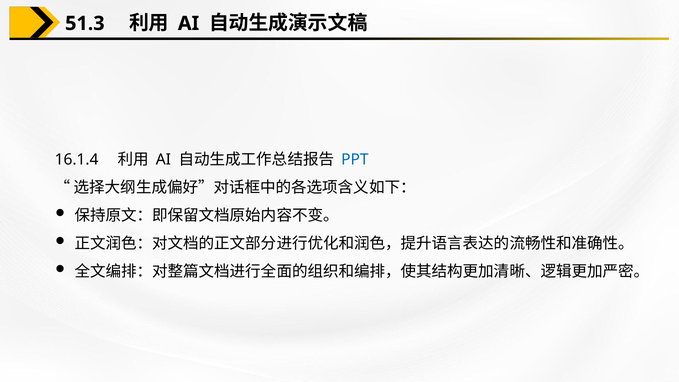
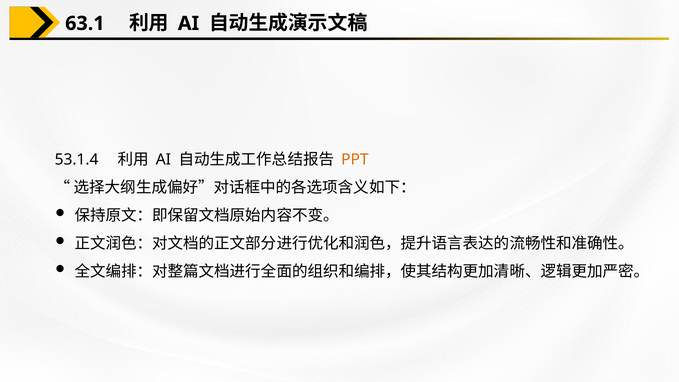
51.3: 51.3 -> 63.1
16.1.4: 16.1.4 -> 53.1.4
PPT colour: blue -> orange
